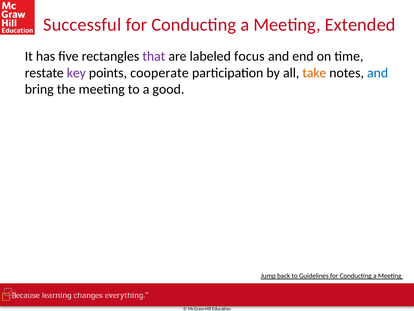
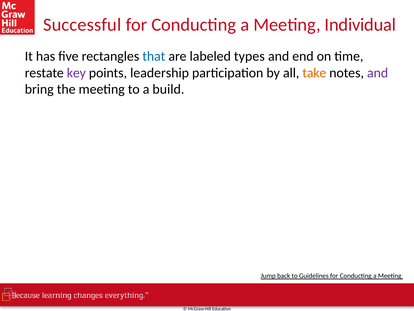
Extended: Extended -> Individual
that colour: purple -> blue
focus: focus -> types
cooperate: cooperate -> leadership
and at (378, 73) colour: blue -> purple
good: good -> build
